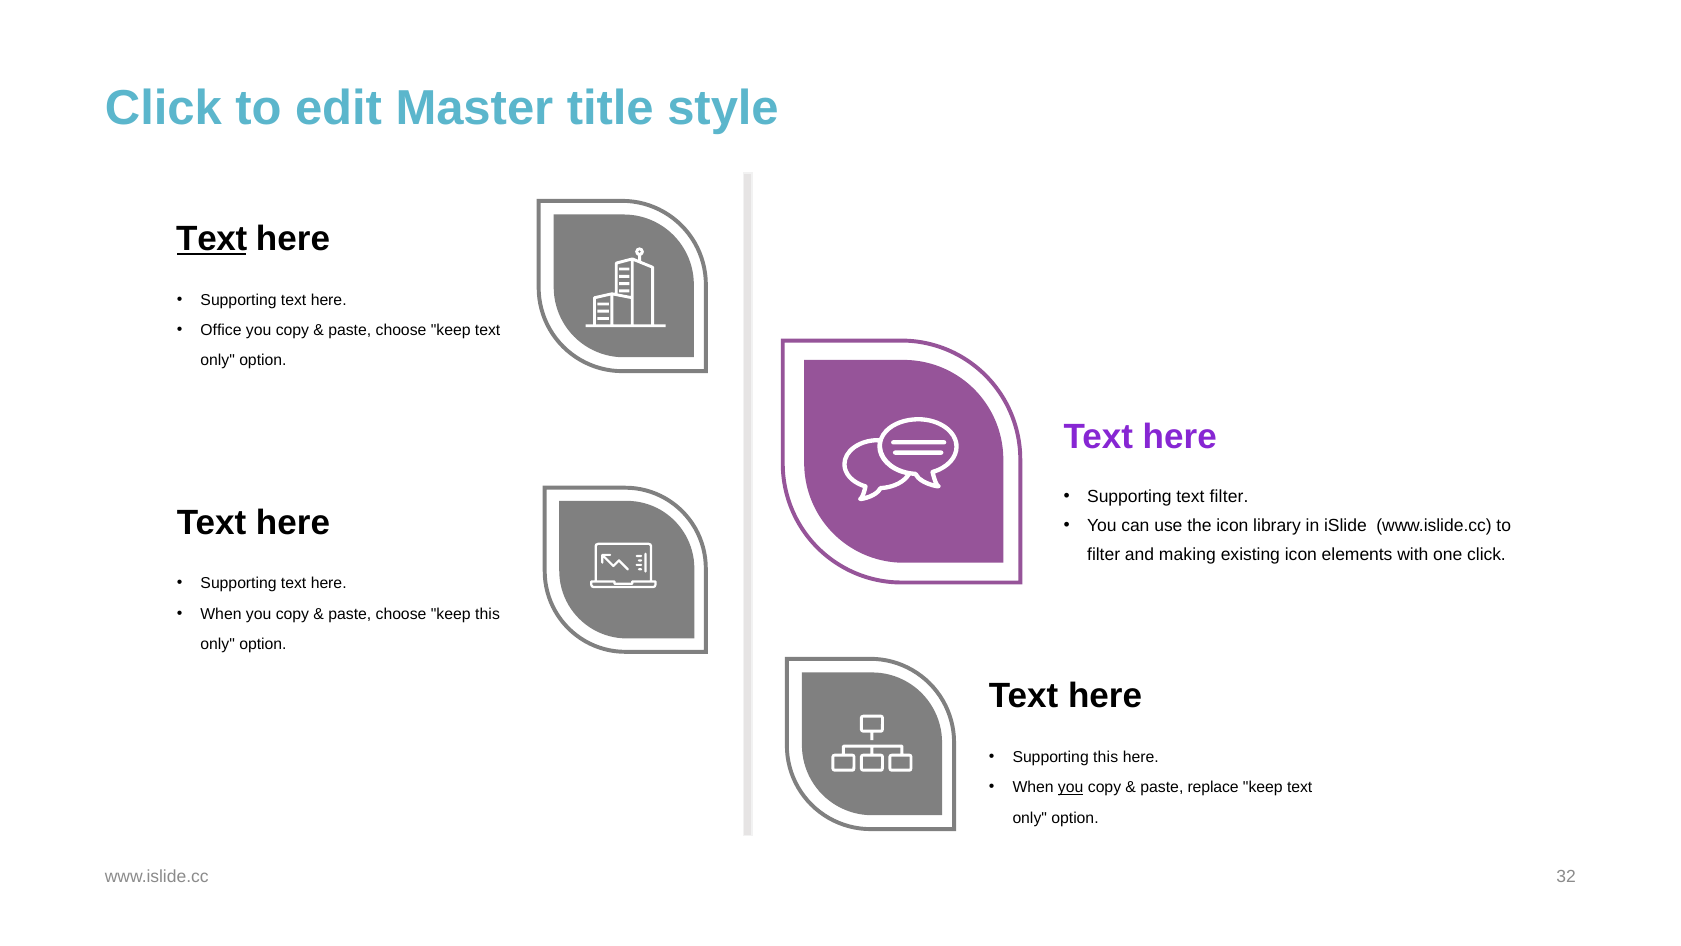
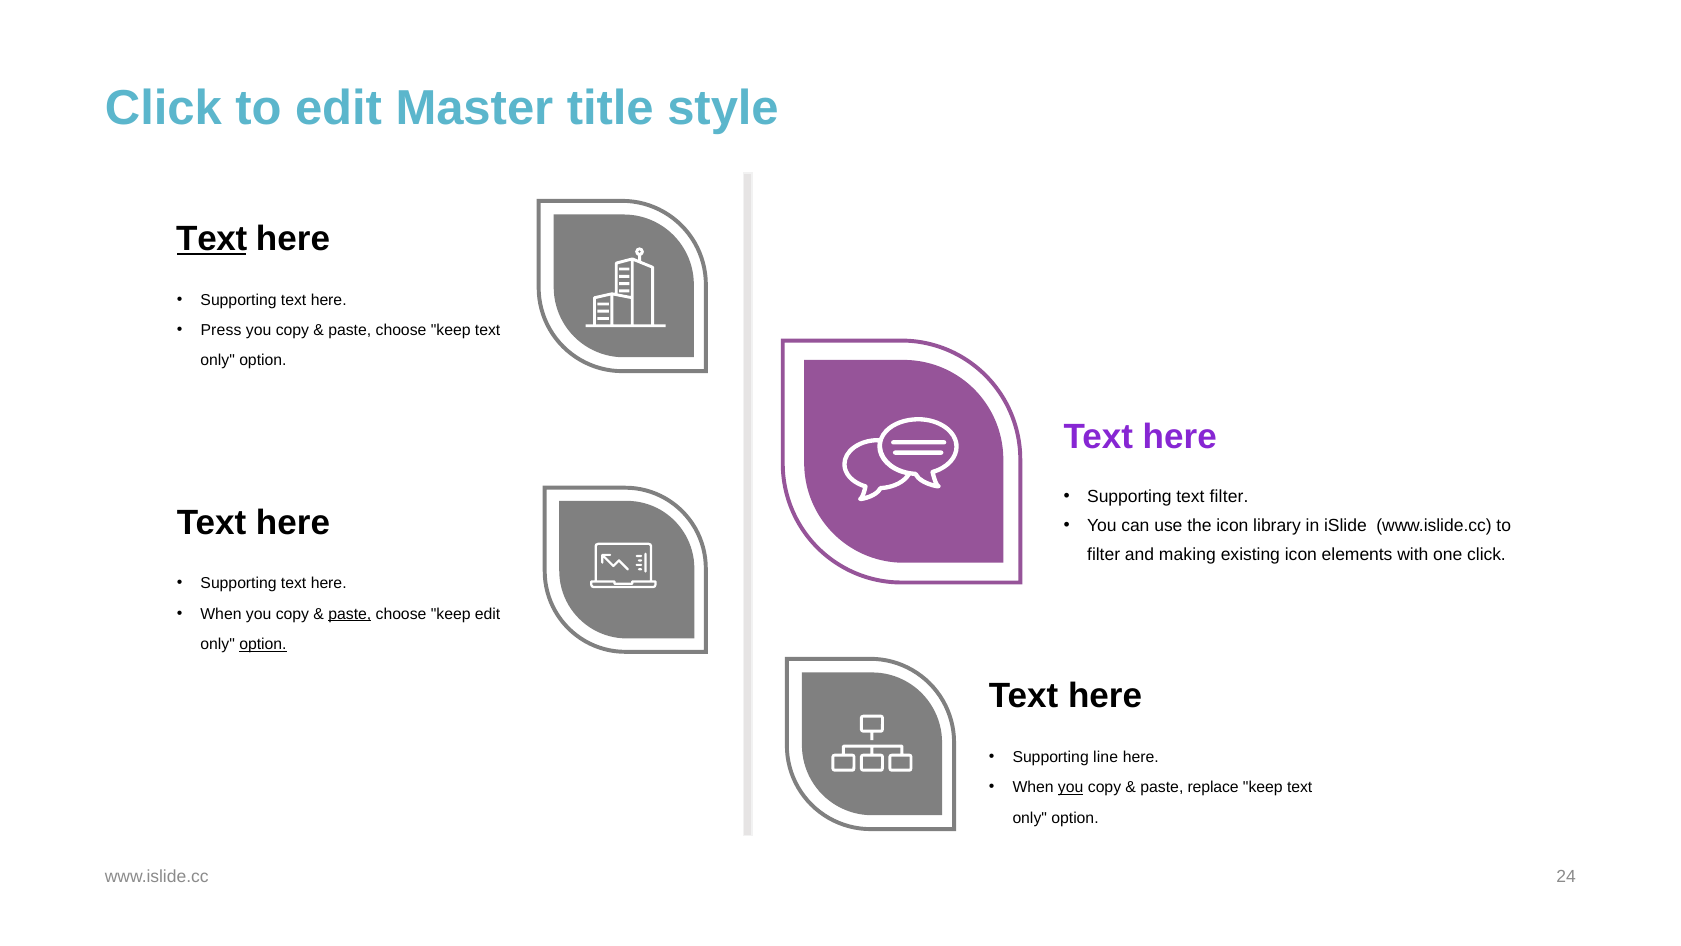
Office: Office -> Press
paste at (350, 614) underline: none -> present
keep this: this -> edit
option at (263, 644) underline: none -> present
Supporting this: this -> line
32: 32 -> 24
